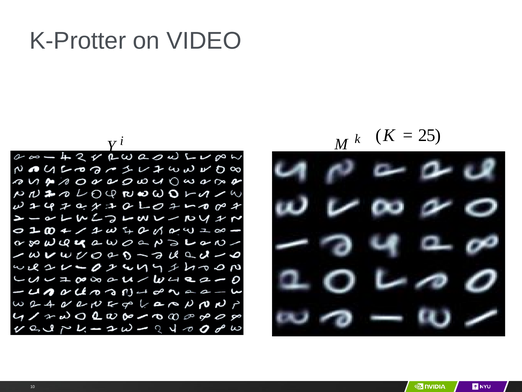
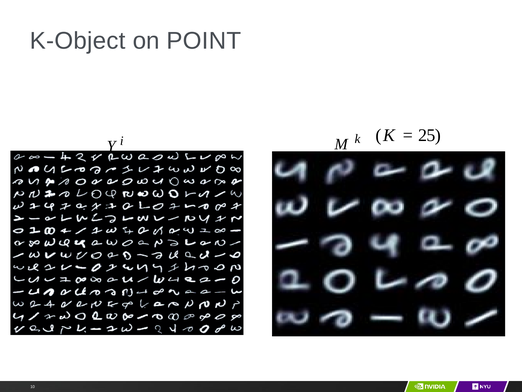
K-Protter: K-Protter -> K-Object
VIDEO: VIDEO -> POINT
